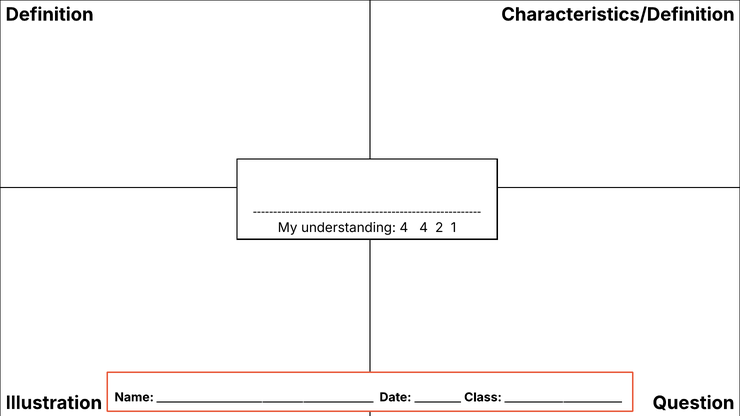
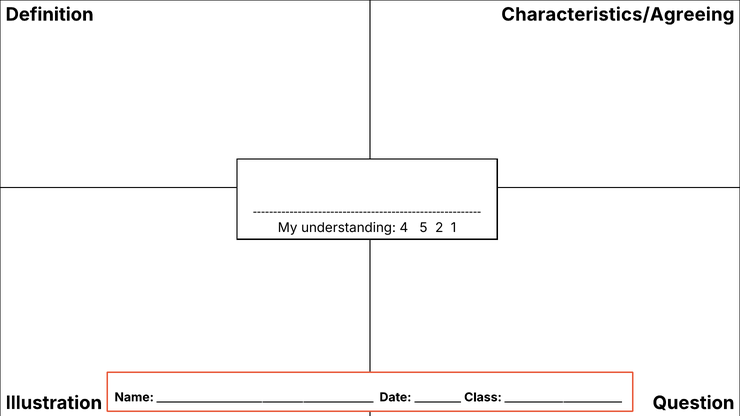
Characteristics/Definition: Characteristics/Definition -> Characteristics/Agreeing
4 4: 4 -> 5
